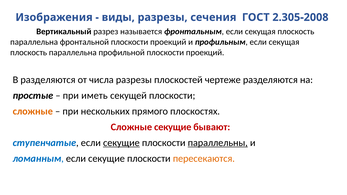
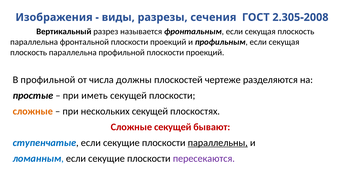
В разделяются: разделяются -> профильной
числа разрезы: разрезы -> должны
нескольких прямого: прямого -> секущей
Сложные секущие: секущие -> секущей
секущие at (121, 143) underline: present -> none
пересекаются colour: orange -> purple
